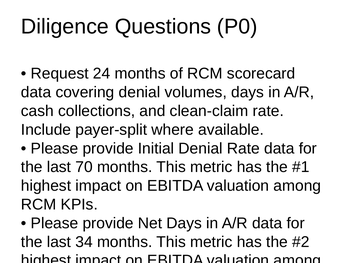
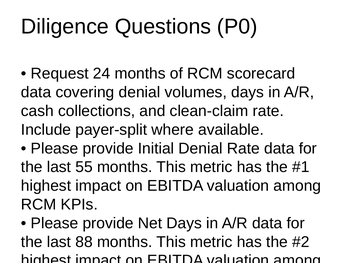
70: 70 -> 55
34: 34 -> 88
